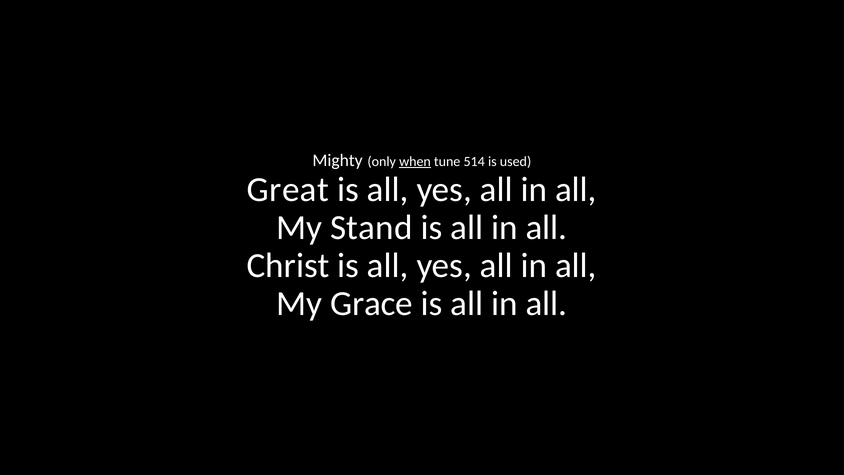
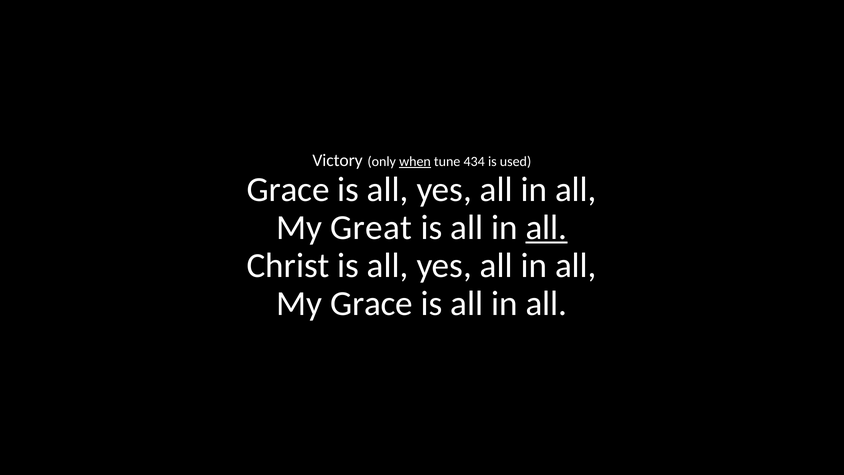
Mighty: Mighty -> Victory
514: 514 -> 434
Great at (288, 189): Great -> Grace
Stand: Stand -> Great
all at (546, 227) underline: none -> present
